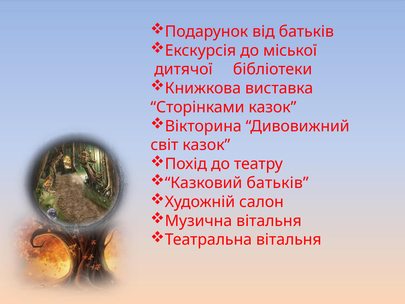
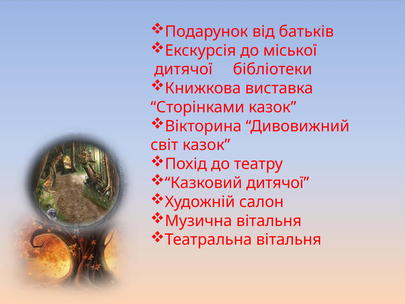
Казковий батьків: батьків -> дитячої
